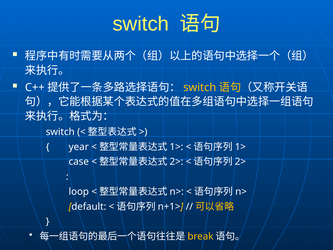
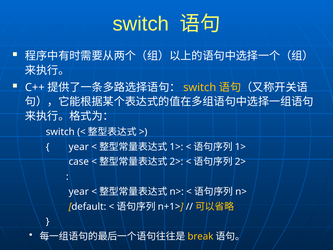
loop at (79, 191): loop -> year
